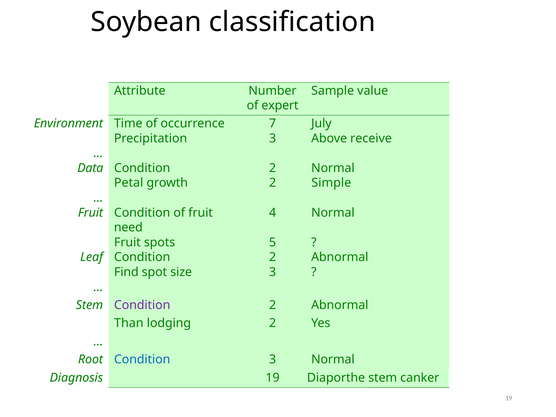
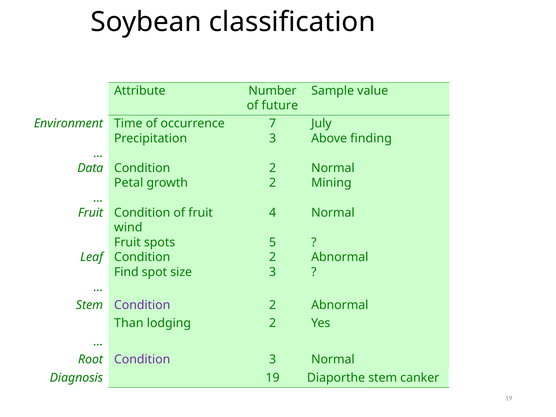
expert: expert -> future
receive: receive -> finding
Simple: Simple -> Mining
need: need -> wind
Condition at (142, 360) colour: blue -> purple
